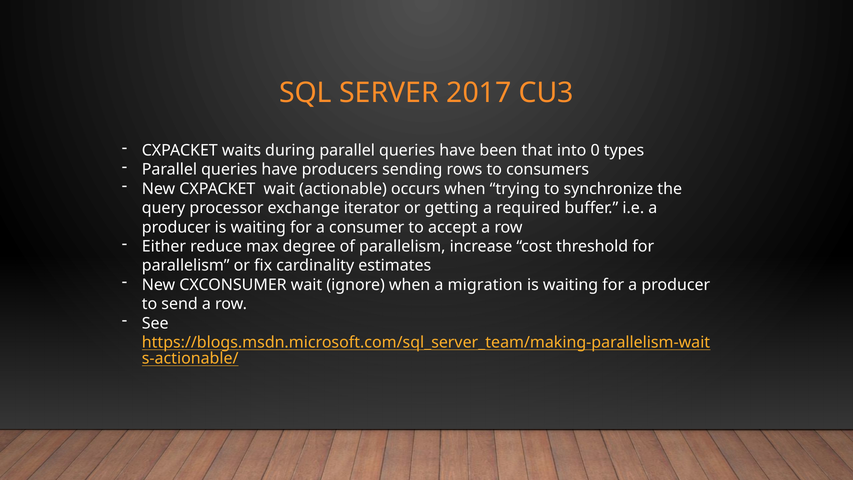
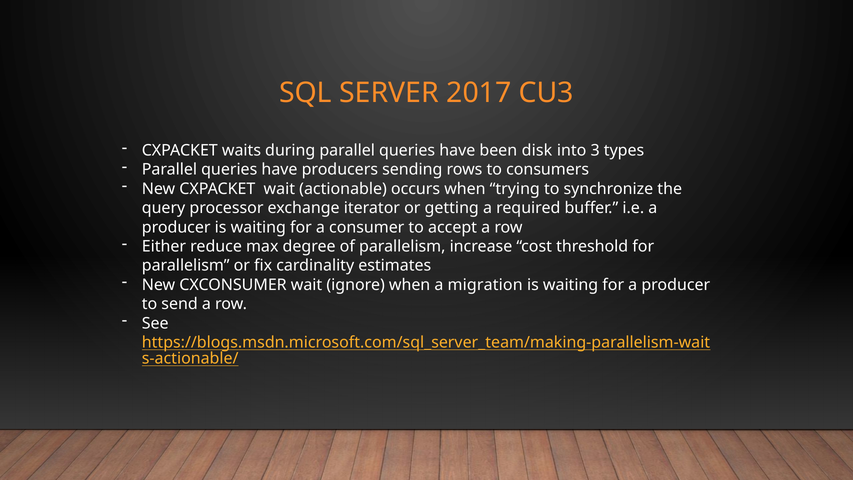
that: that -> disk
0: 0 -> 3
